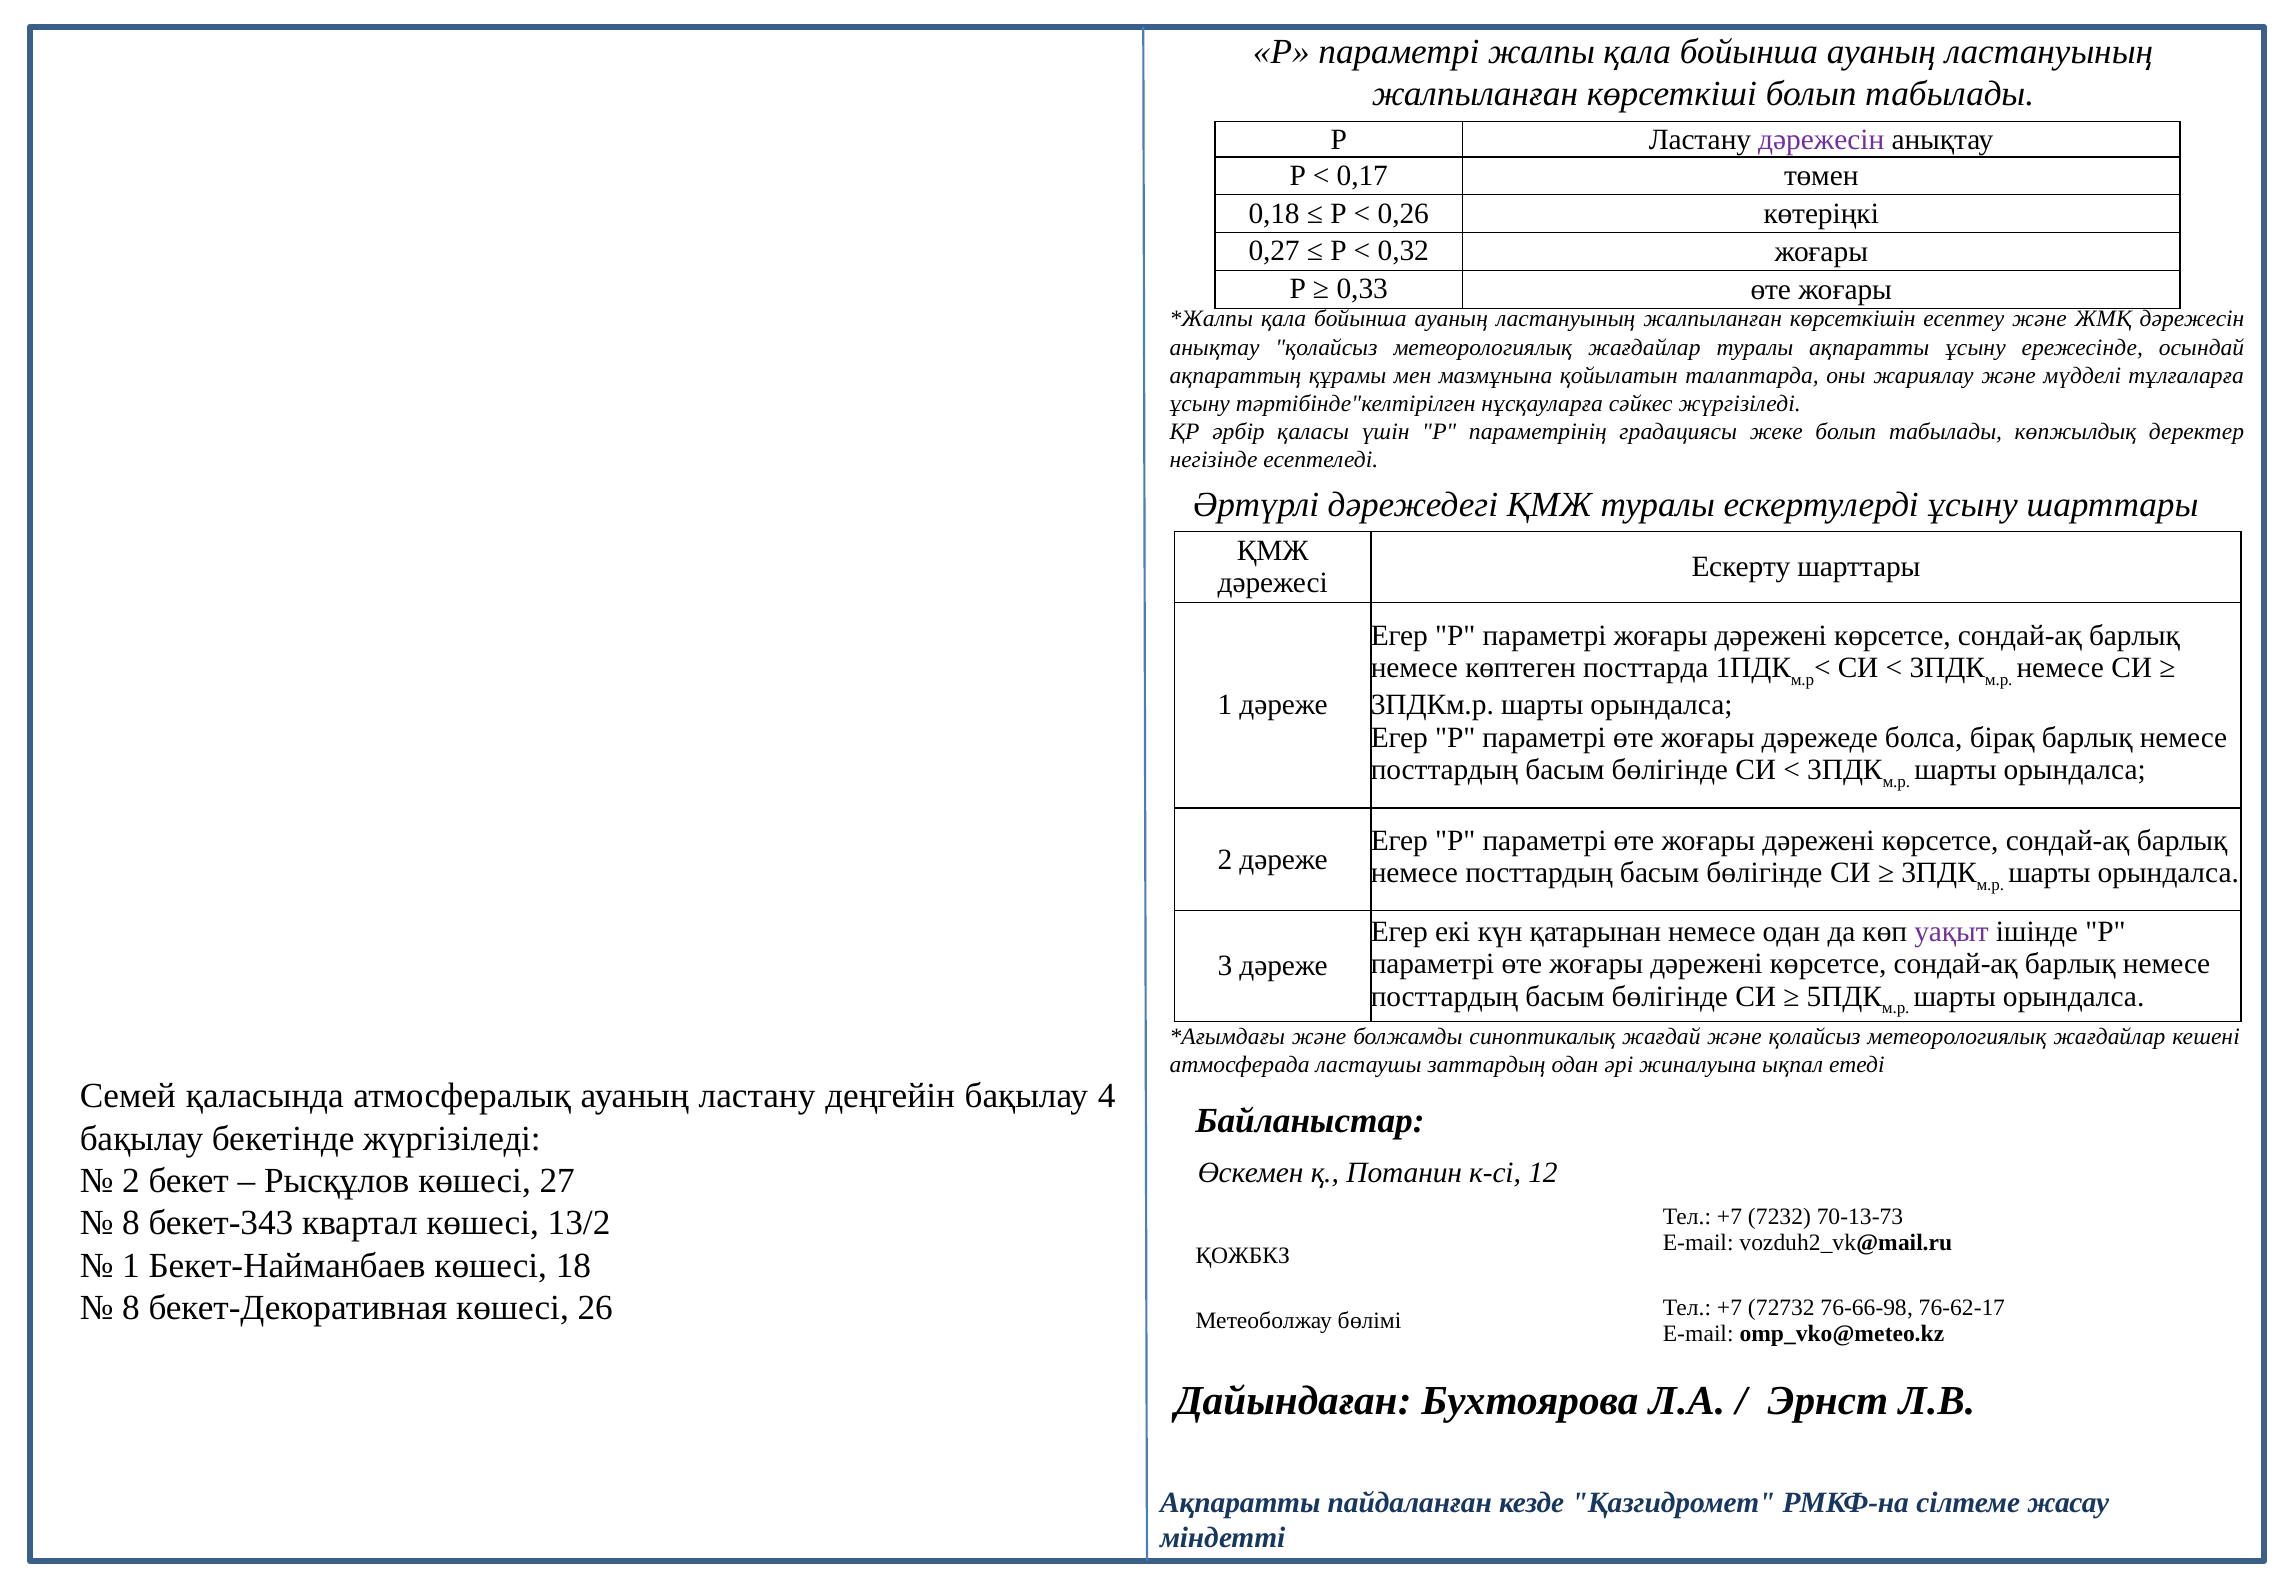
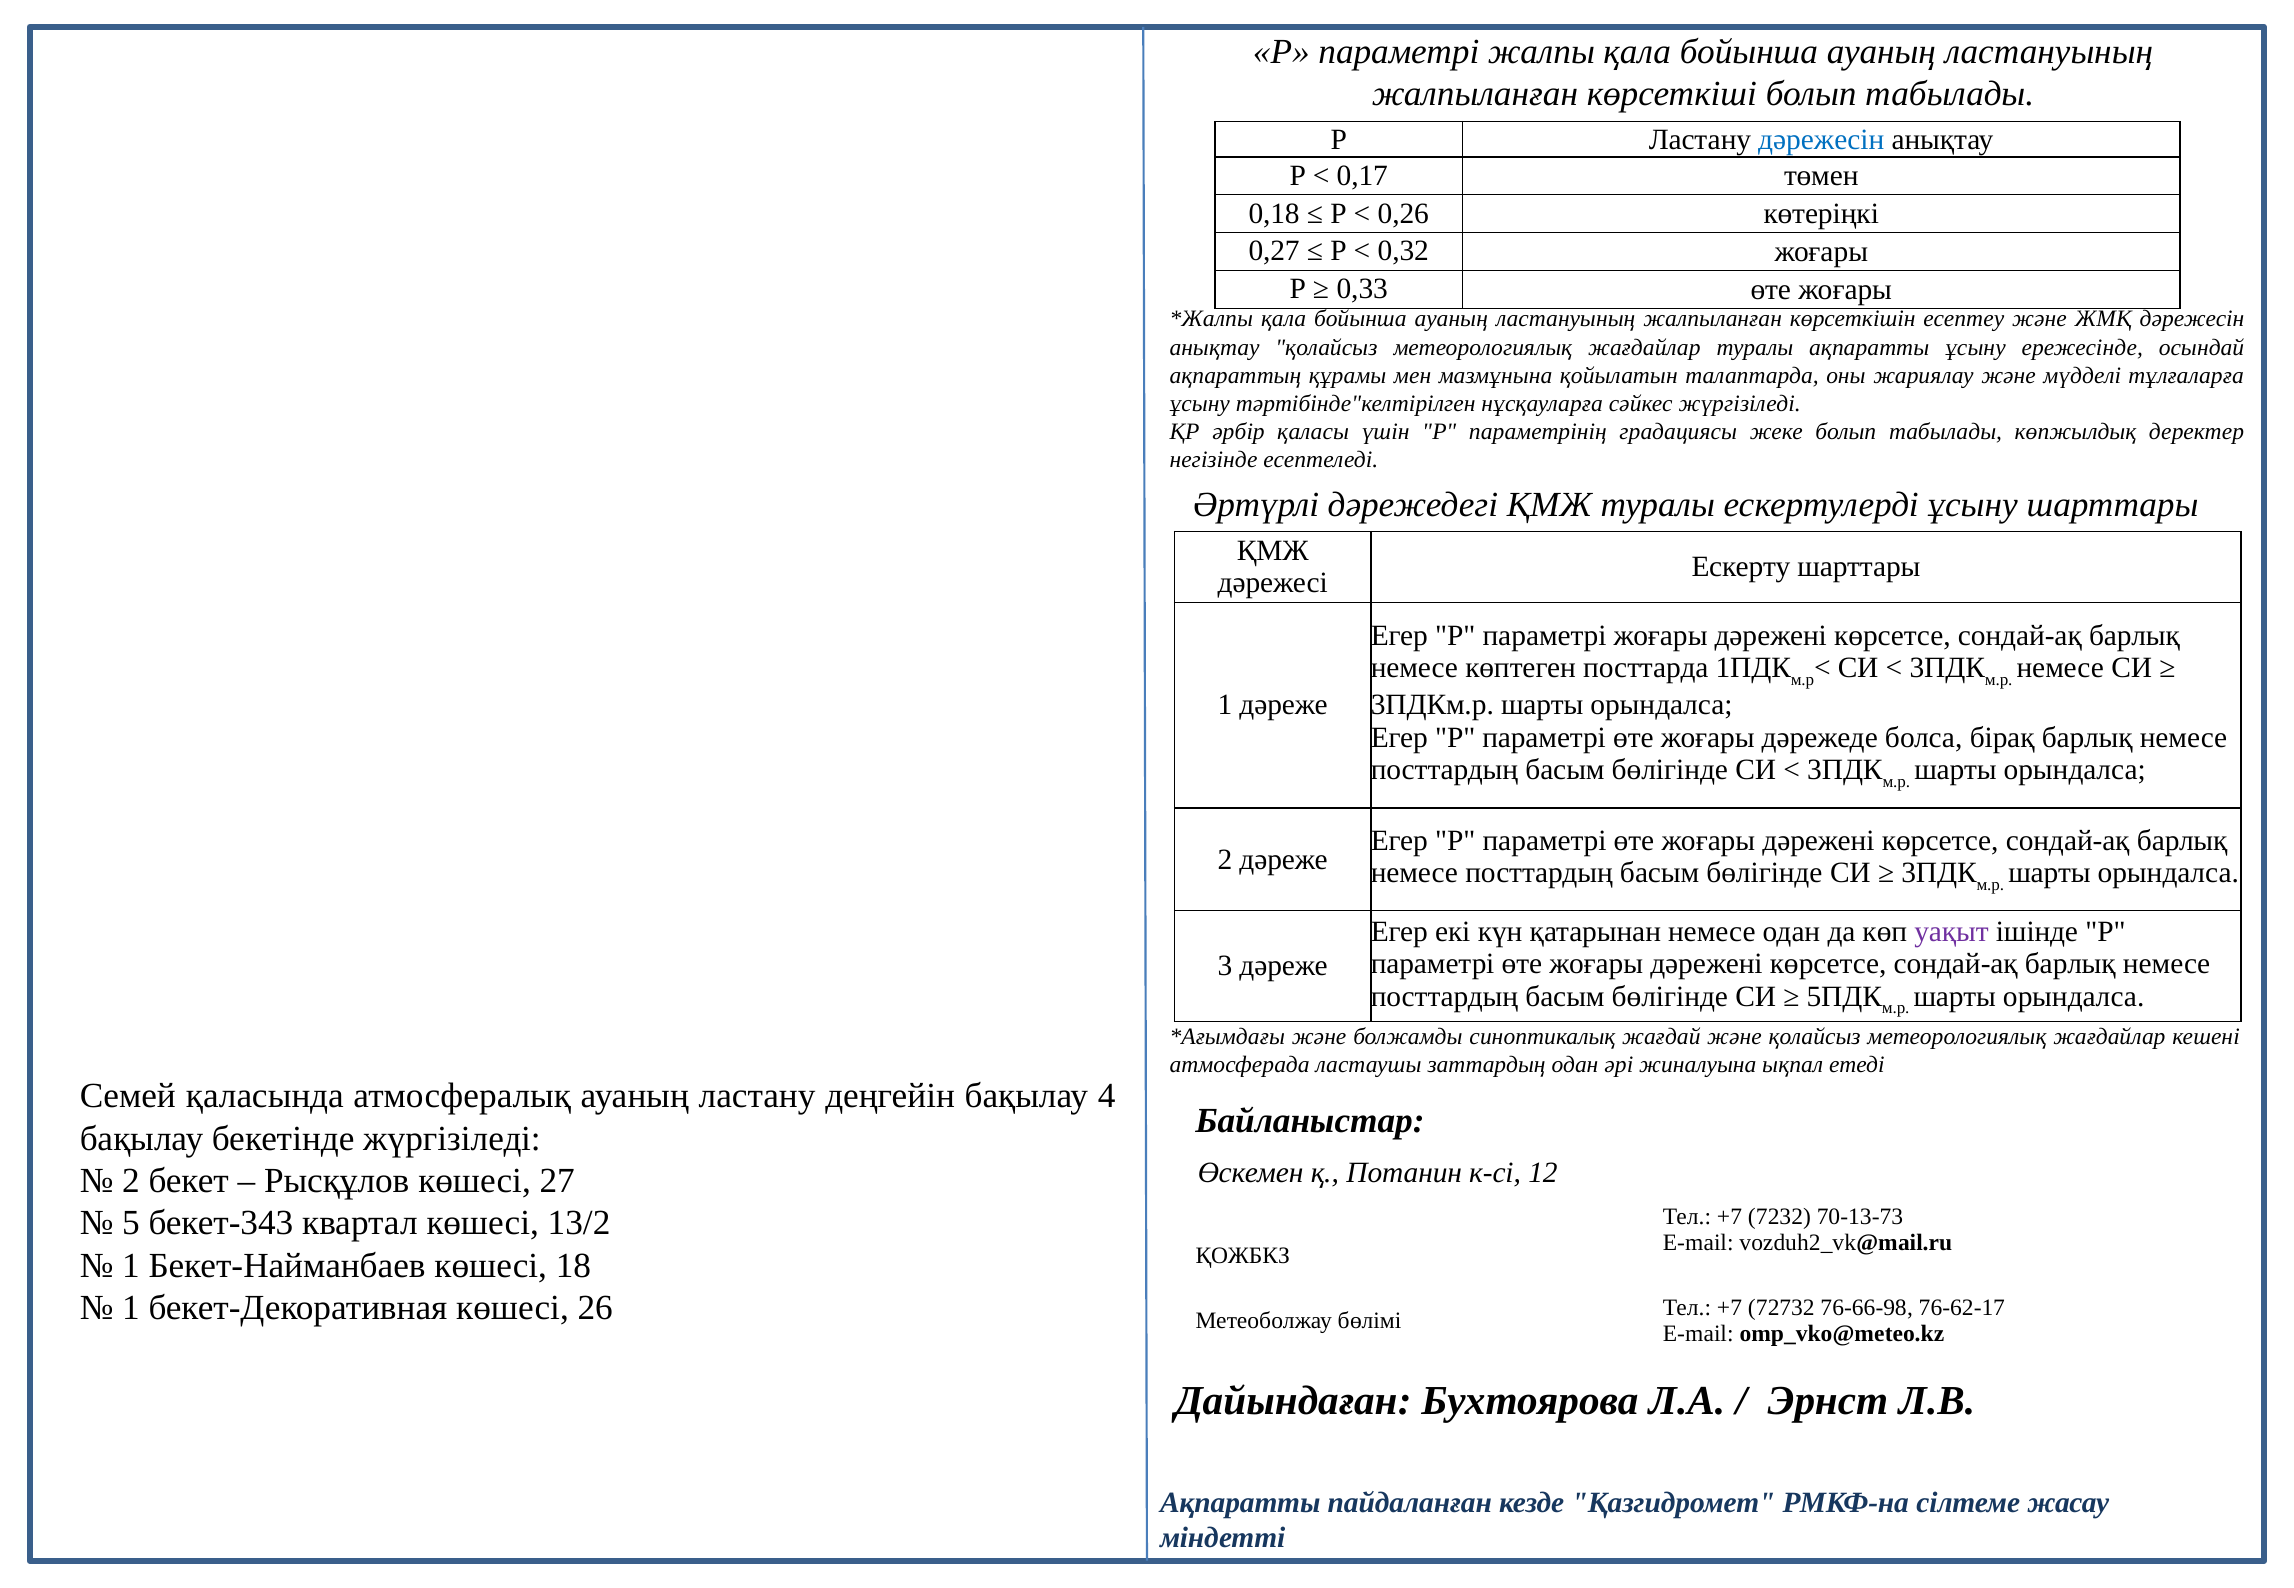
дәрежесін at (1821, 139) colour: purple -> blue
8 at (131, 1223): 8 -> 5
8 at (131, 1308): 8 -> 1
